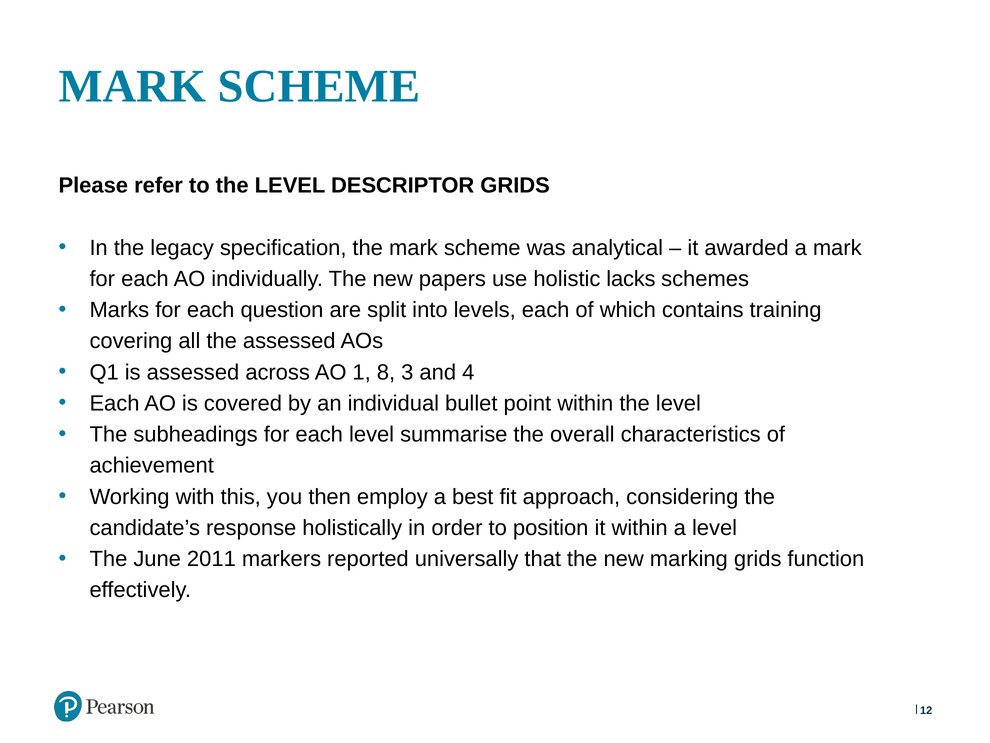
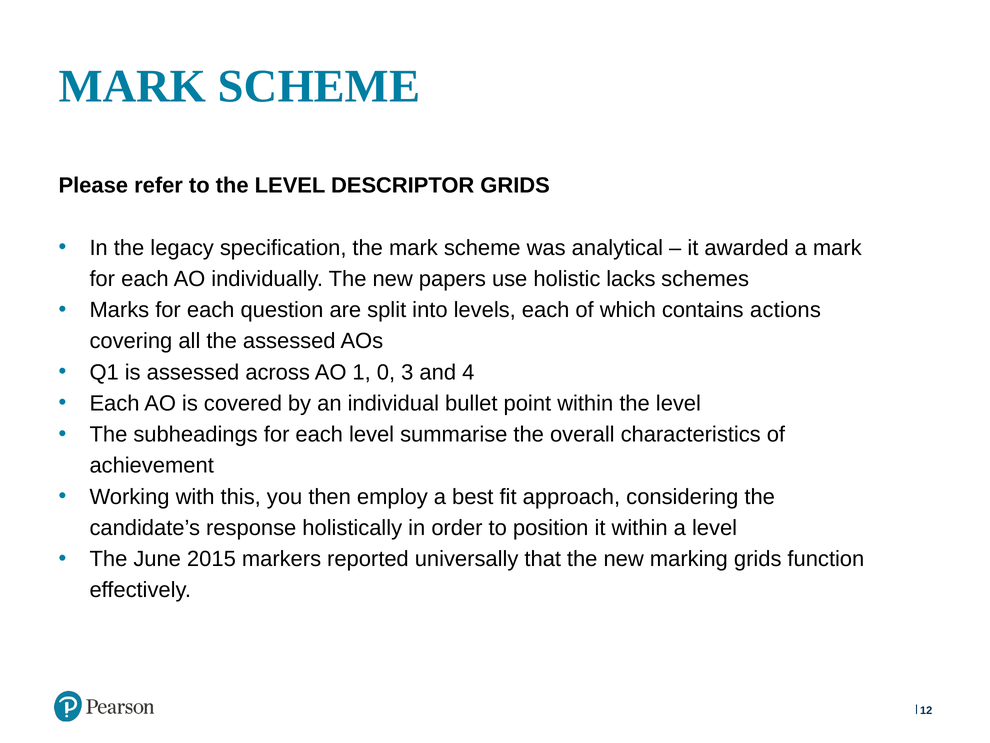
training: training -> actions
8: 8 -> 0
2011: 2011 -> 2015
